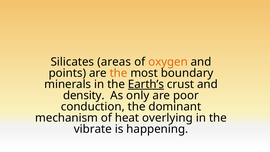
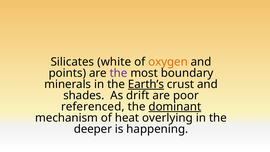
areas: areas -> white
the at (119, 73) colour: orange -> purple
density: density -> shades
only: only -> drift
conduction: conduction -> referenced
dominant underline: none -> present
vibrate: vibrate -> deeper
